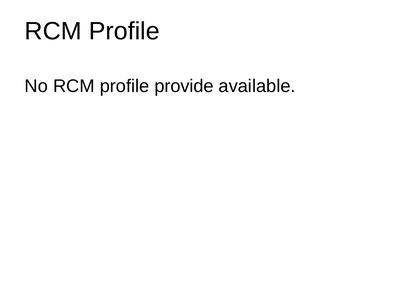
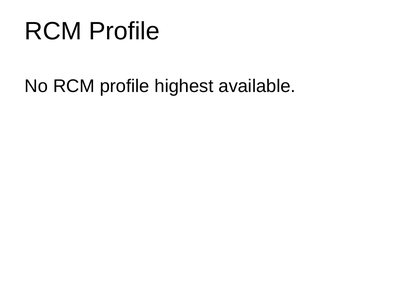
provide: provide -> highest
